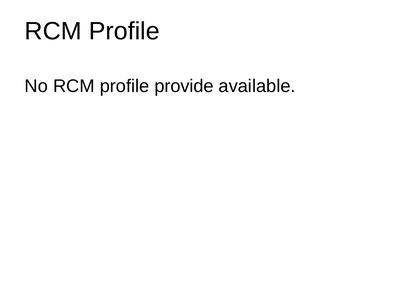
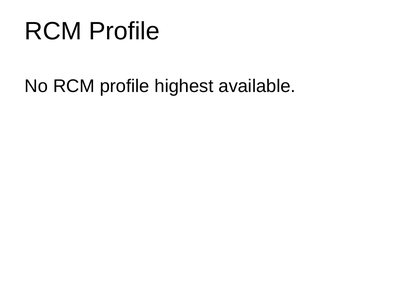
provide: provide -> highest
